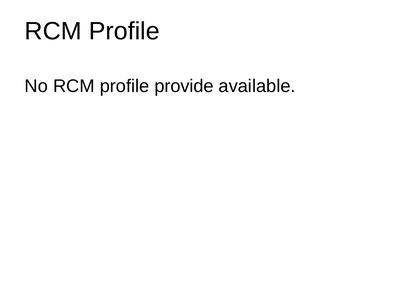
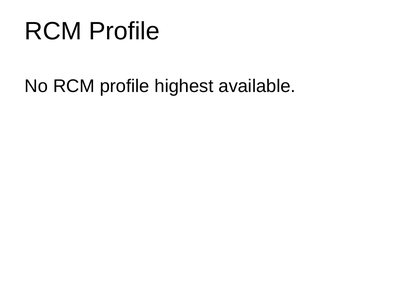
provide: provide -> highest
